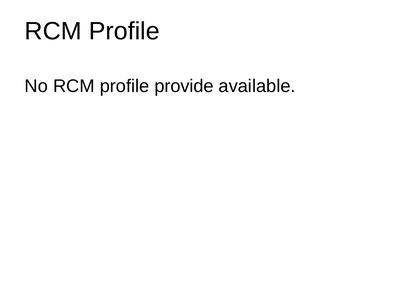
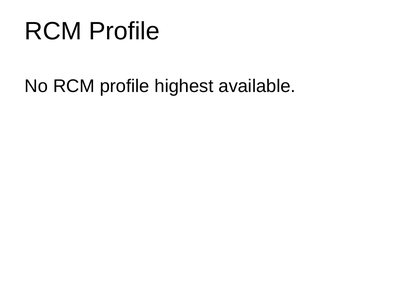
provide: provide -> highest
